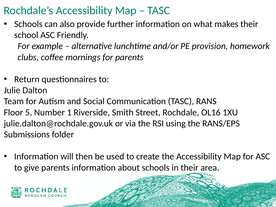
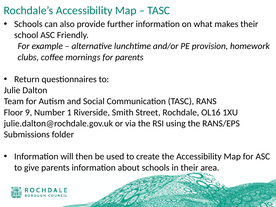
5: 5 -> 9
